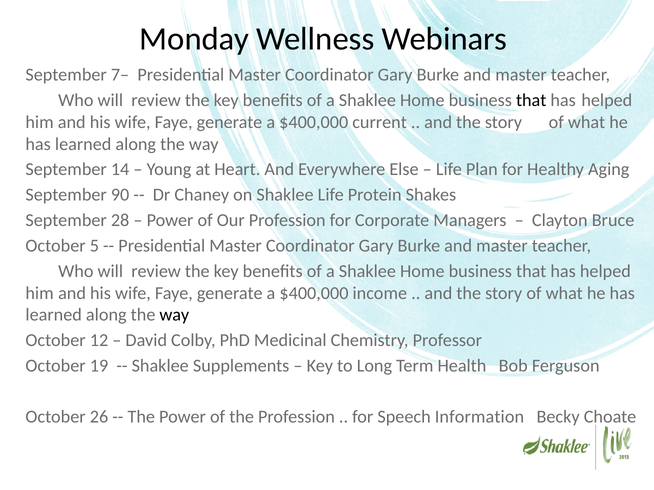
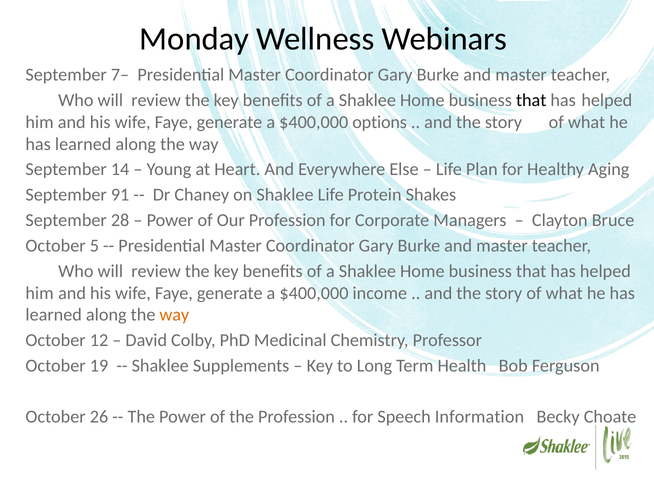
current: current -> options
90: 90 -> 91
way at (174, 315) colour: black -> orange
